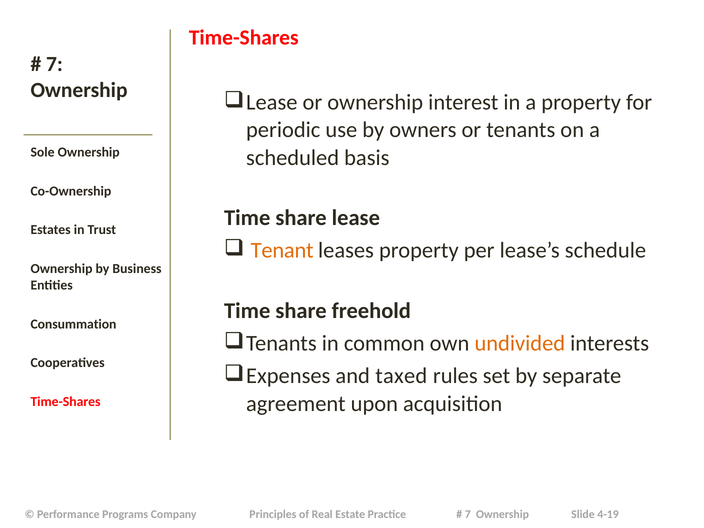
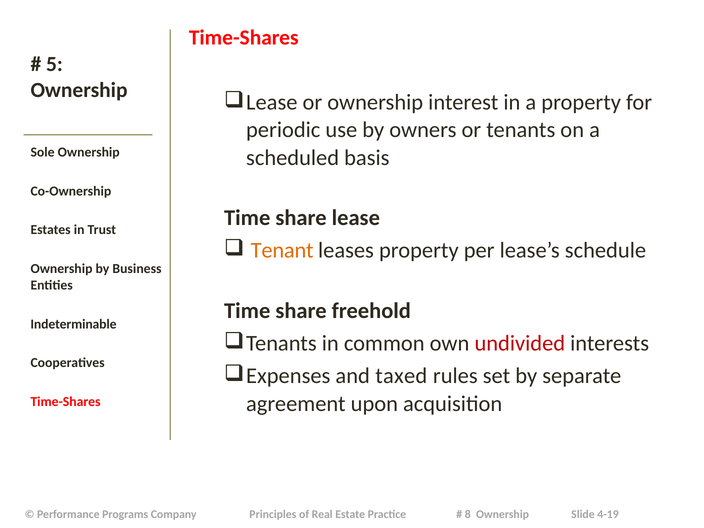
7 at (54, 64): 7 -> 5
Consummation: Consummation -> Indeterminable
undivided colour: orange -> red
7 at (468, 514): 7 -> 8
